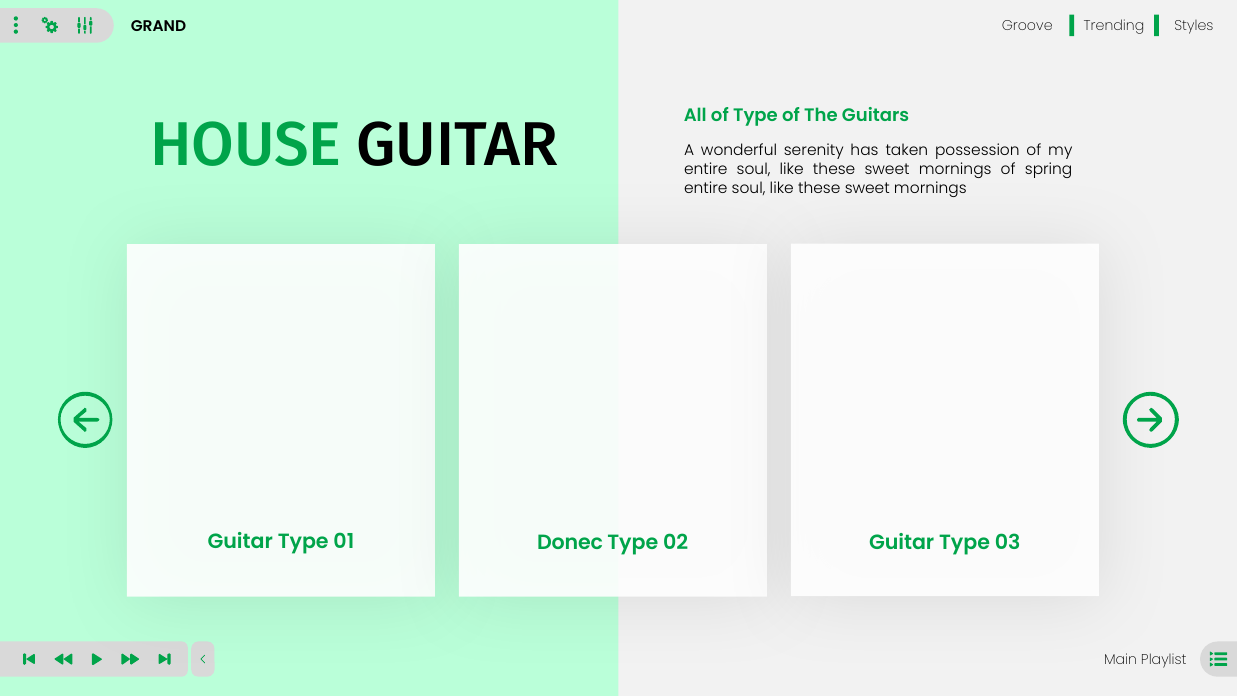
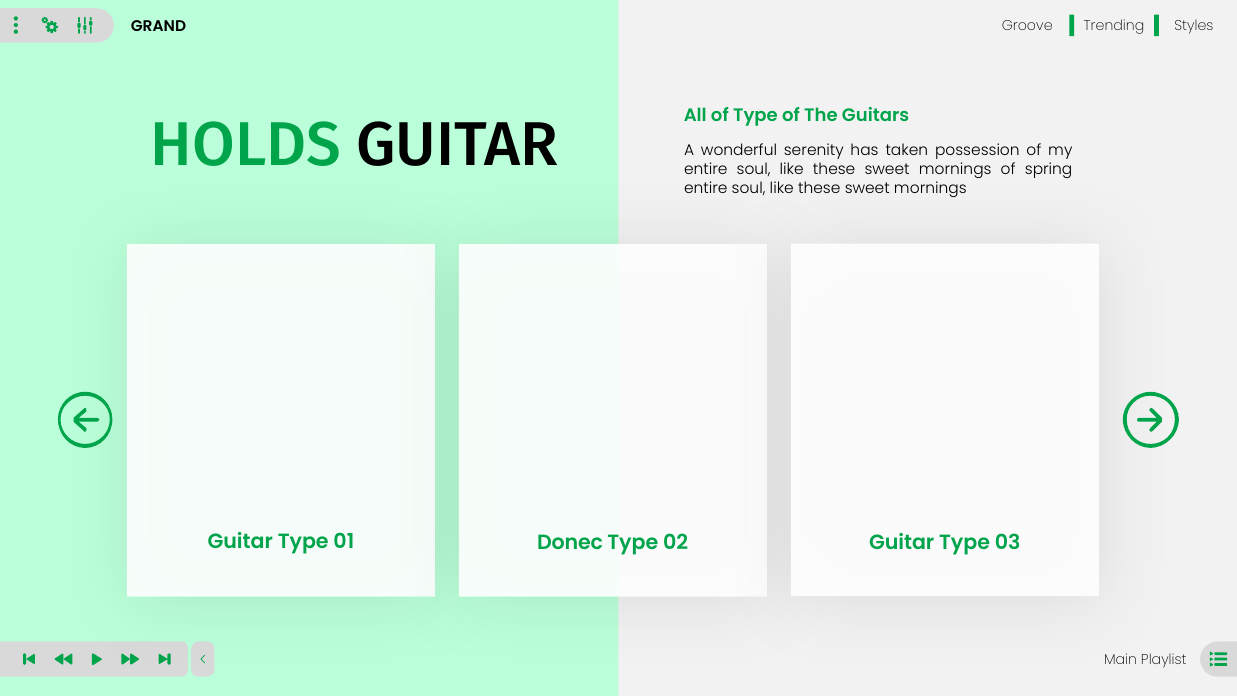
HOUSE: HOUSE -> HOLDS
